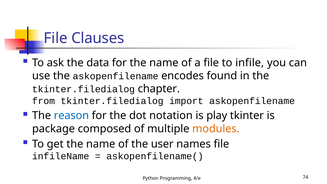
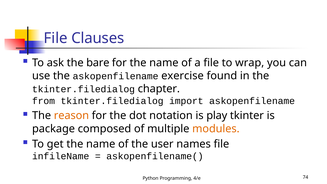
data: data -> bare
infile: infile -> wrap
encodes: encodes -> exercise
reason colour: blue -> orange
